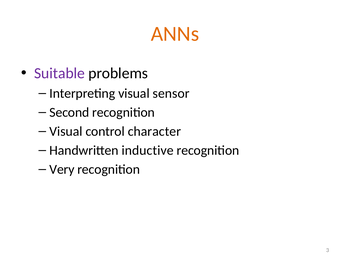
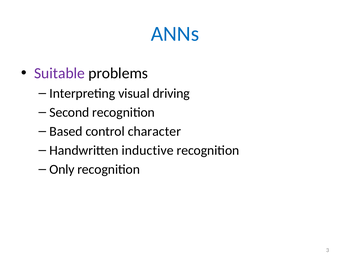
ANNs colour: orange -> blue
sensor: sensor -> driving
Visual at (66, 132): Visual -> Based
Very: Very -> Only
